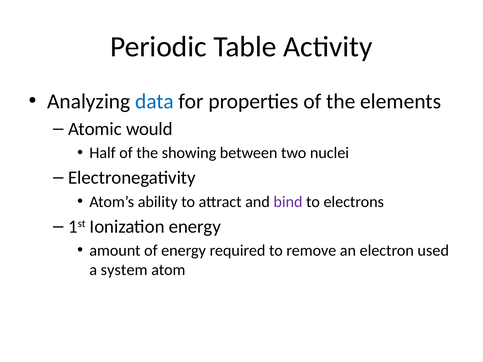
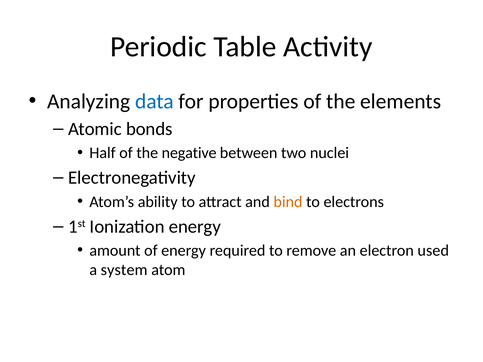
would: would -> bonds
showing: showing -> negative
bind colour: purple -> orange
